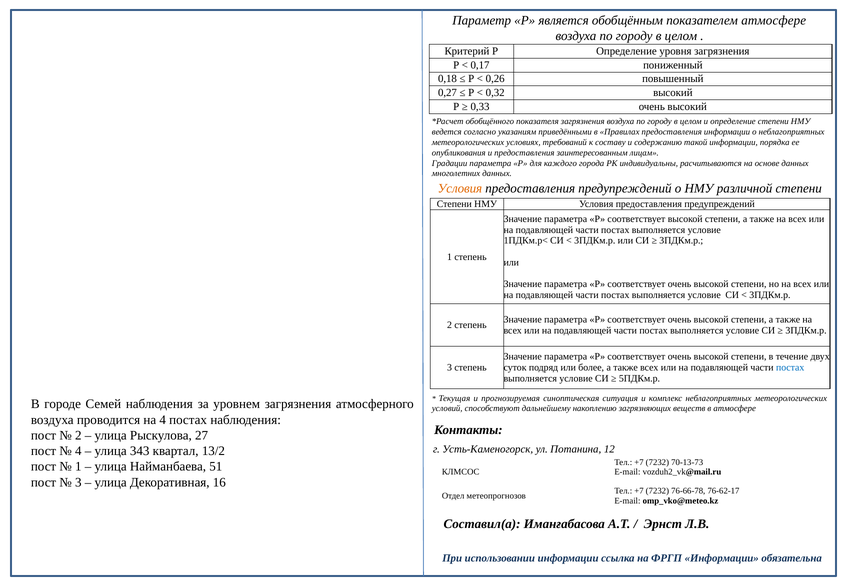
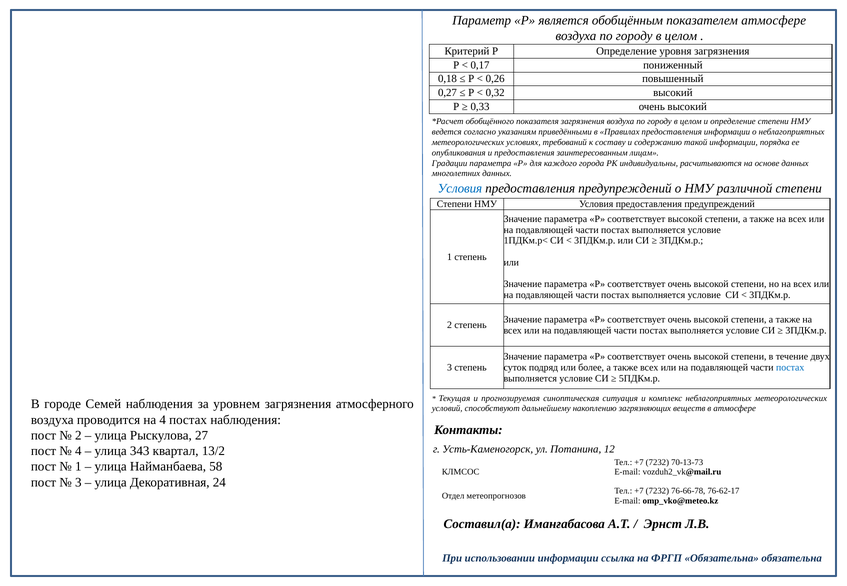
Условия at (460, 188) colour: orange -> blue
51: 51 -> 58
16: 16 -> 24
ФРГП Информации: Информации -> Обязательна
